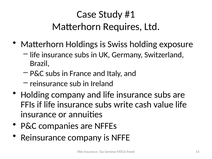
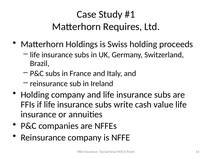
exposure: exposure -> proceeds
